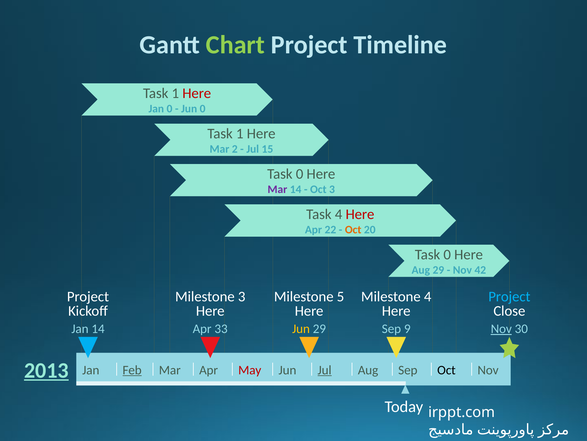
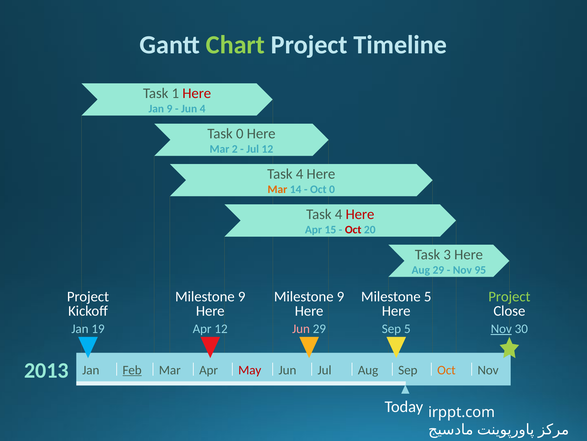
Jan 0: 0 -> 9
Jun 0: 0 -> 4
1 at (240, 133): 1 -> 0
Jul 15: 15 -> 12
0 at (300, 174): 0 -> 4
Mar at (277, 189) colour: purple -> orange
Oct 3: 3 -> 0
22: 22 -> 15
Oct at (353, 229) colour: orange -> red
0 at (447, 254): 0 -> 3
42: 42 -> 95
3 at (242, 296): 3 -> 9
5 at (341, 296): 5 -> 9
Milestone 4: 4 -> 5
Project at (509, 296) colour: light blue -> light green
Jan 14: 14 -> 19
Apr 33: 33 -> 12
Jun at (301, 328) colour: yellow -> pink
Sep 9: 9 -> 5
2013 underline: present -> none
Jul at (325, 369) underline: present -> none
Oct at (446, 369) colour: black -> orange
